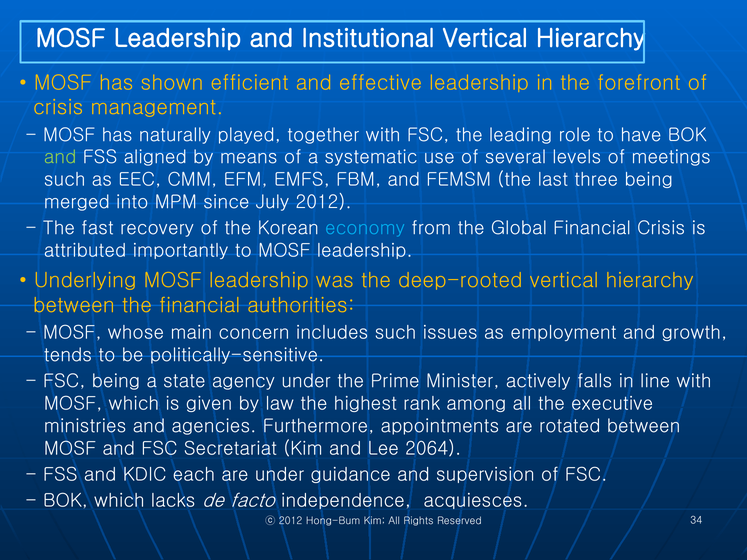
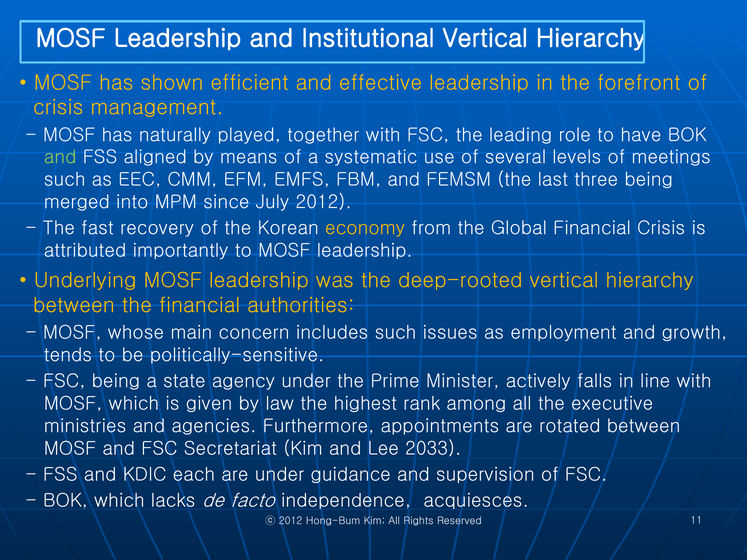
economy colour: light blue -> yellow
2064: 2064 -> 2033
34: 34 -> 11
